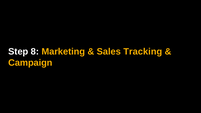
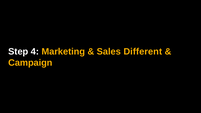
8: 8 -> 4
Tracking: Tracking -> Different
